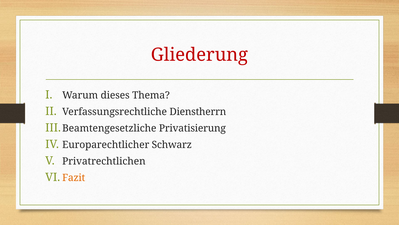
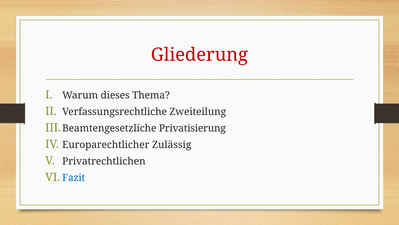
Dienstherrn: Dienstherrn -> Zweiteilung
Schwarz: Schwarz -> Zulässig
Fazit colour: orange -> blue
